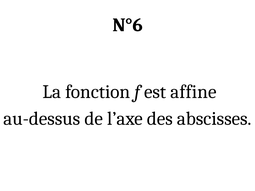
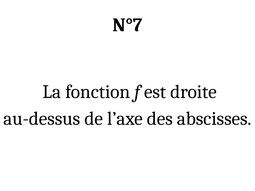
N°6: N°6 -> N°7
affine: affine -> droite
